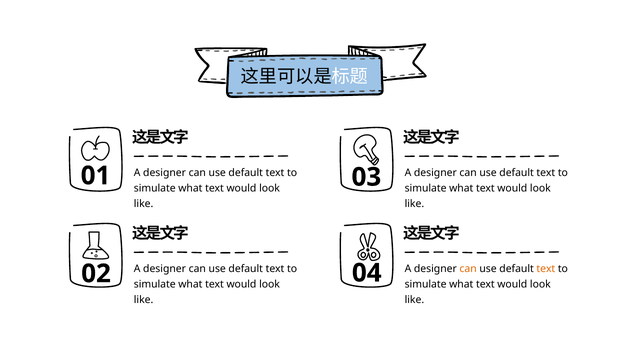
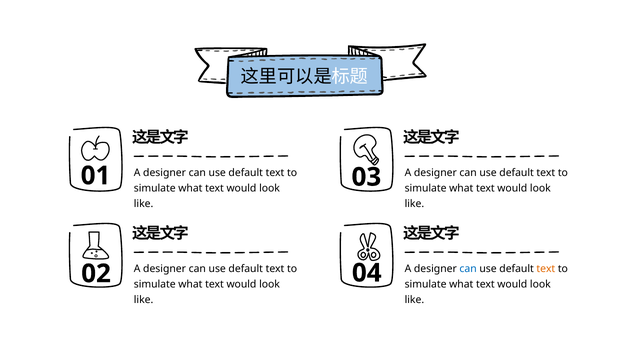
can at (468, 268) colour: orange -> blue
